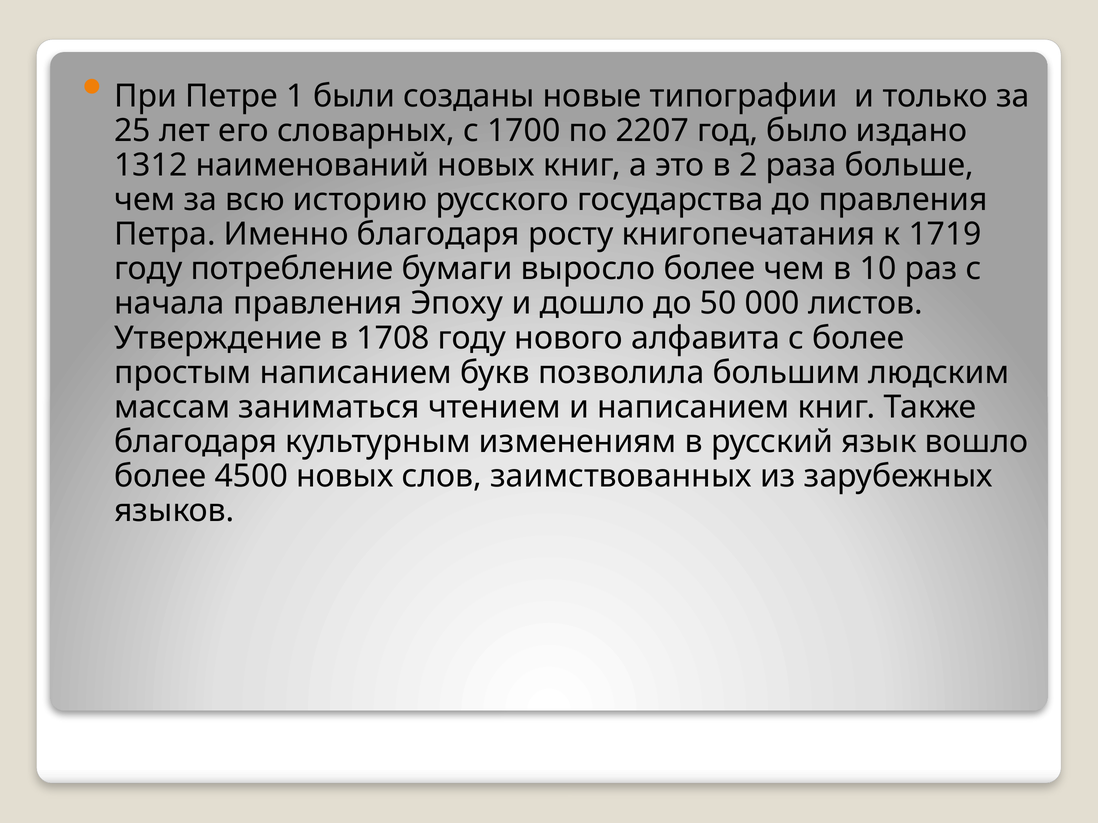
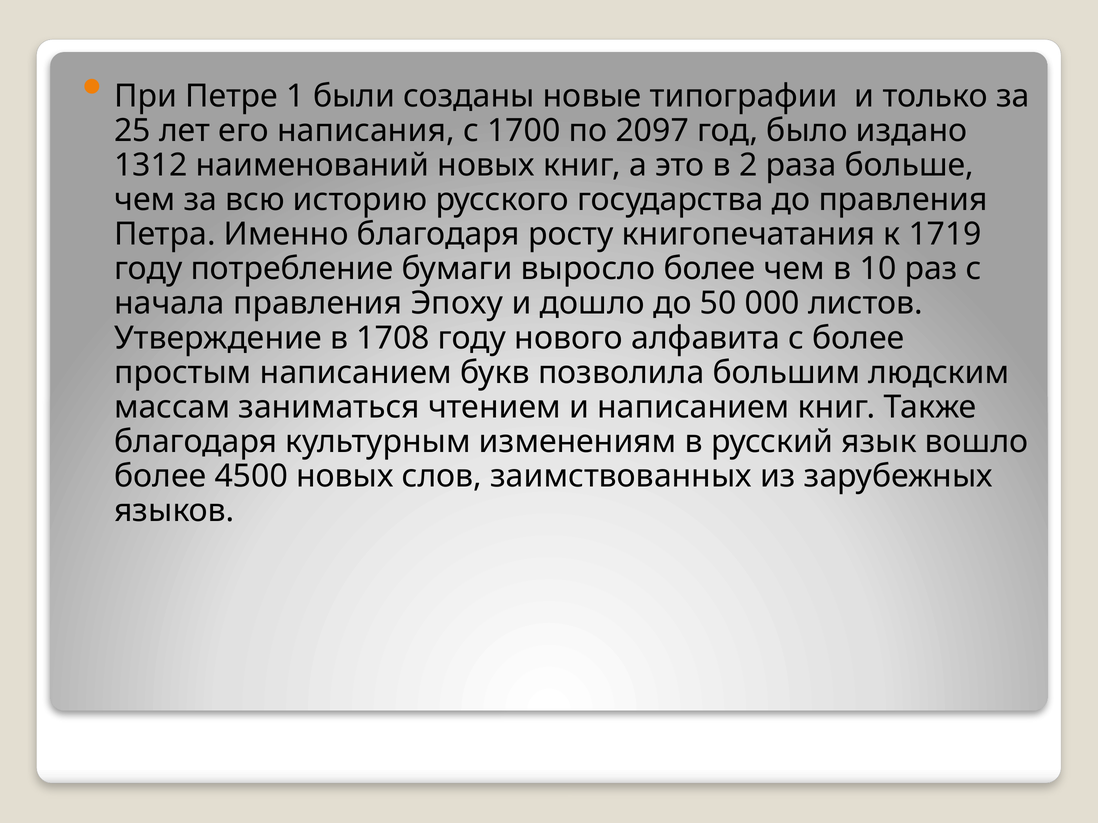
словарных: словарных -> написания
2207: 2207 -> 2097
